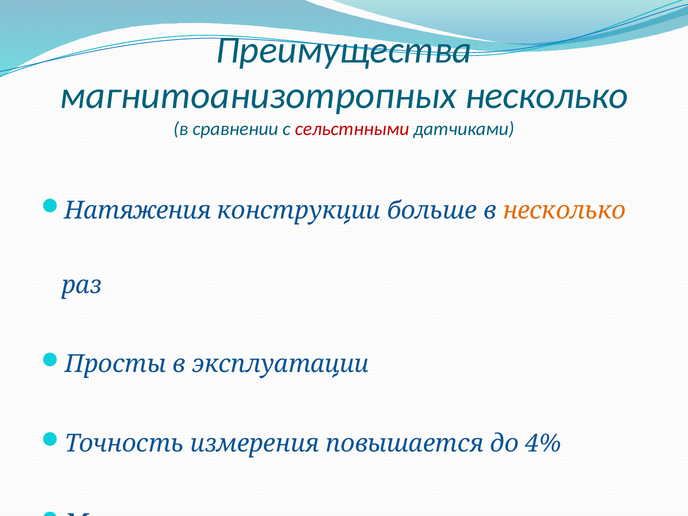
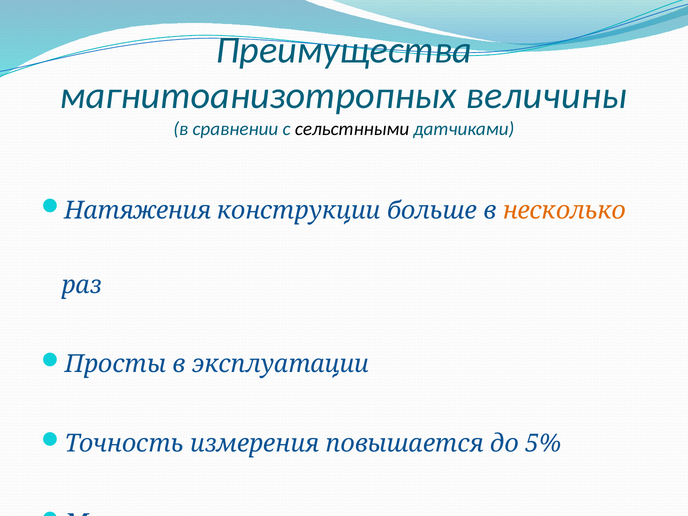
магнитоанизотропных несколько: несколько -> величины
сельстнными colour: red -> black
4%: 4% -> 5%
